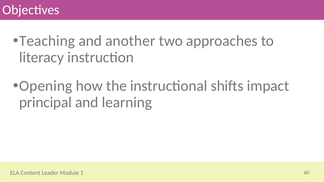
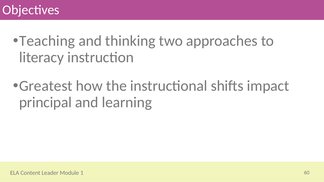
another: another -> thinking
Opening: Opening -> Greatest
